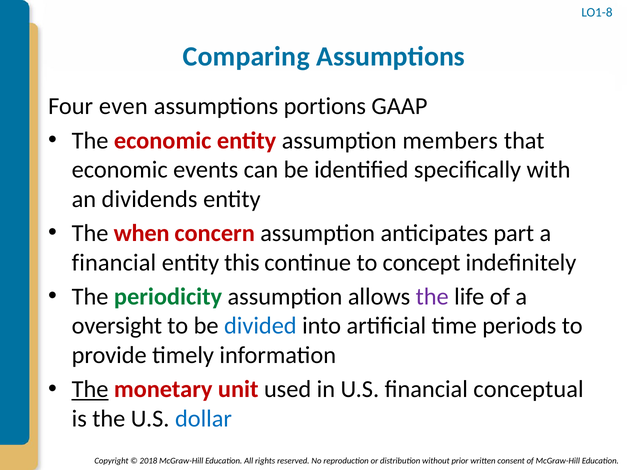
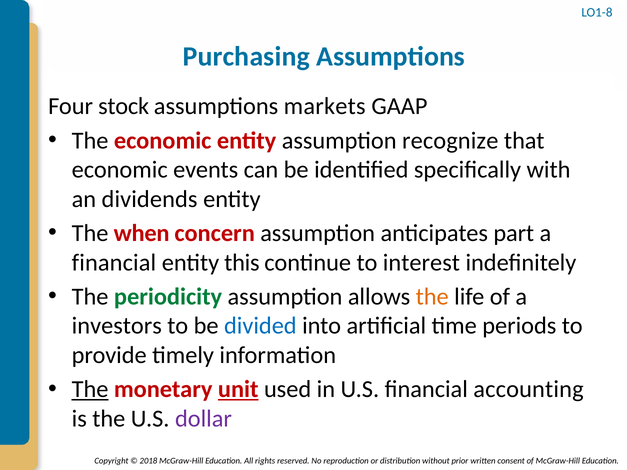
Comparing: Comparing -> Purchasing
even: even -> stock
portions: portions -> markets
members: members -> recognize
concept: concept -> interest
the at (432, 297) colour: purple -> orange
oversight: oversight -> investors
unit underline: none -> present
conceptual: conceptual -> accounting
dollar colour: blue -> purple
